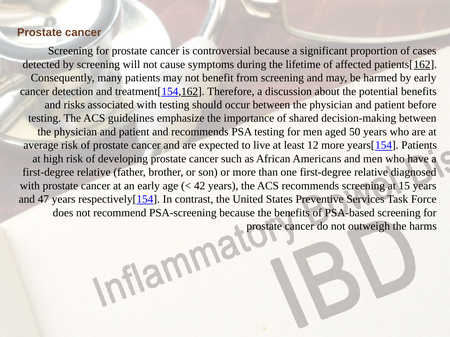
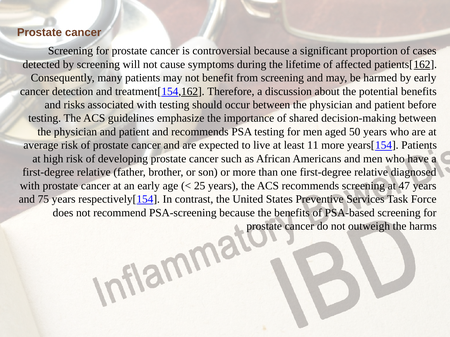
12: 12 -> 11
42: 42 -> 25
15: 15 -> 47
47: 47 -> 75
